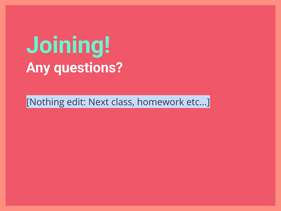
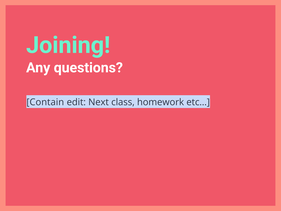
Nothing: Nothing -> Contain
